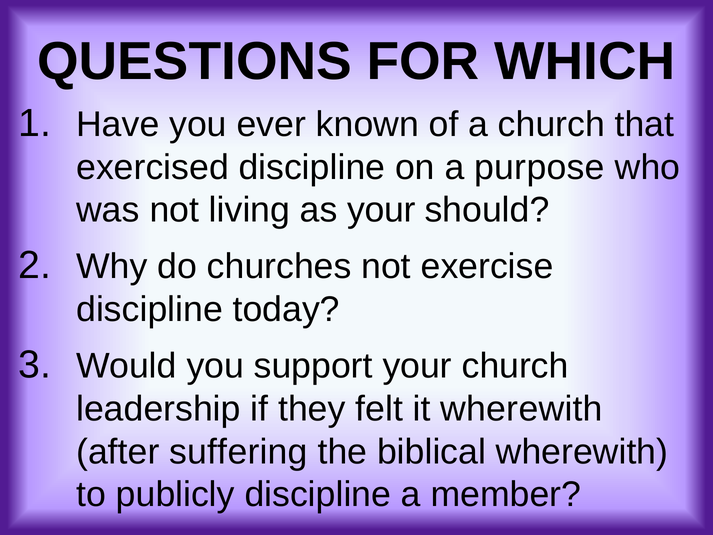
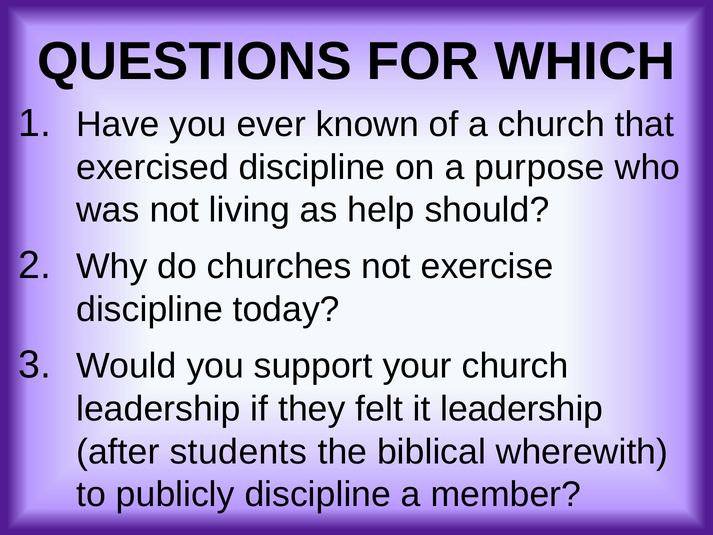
as your: your -> help
it wherewith: wherewith -> leadership
suffering: suffering -> students
